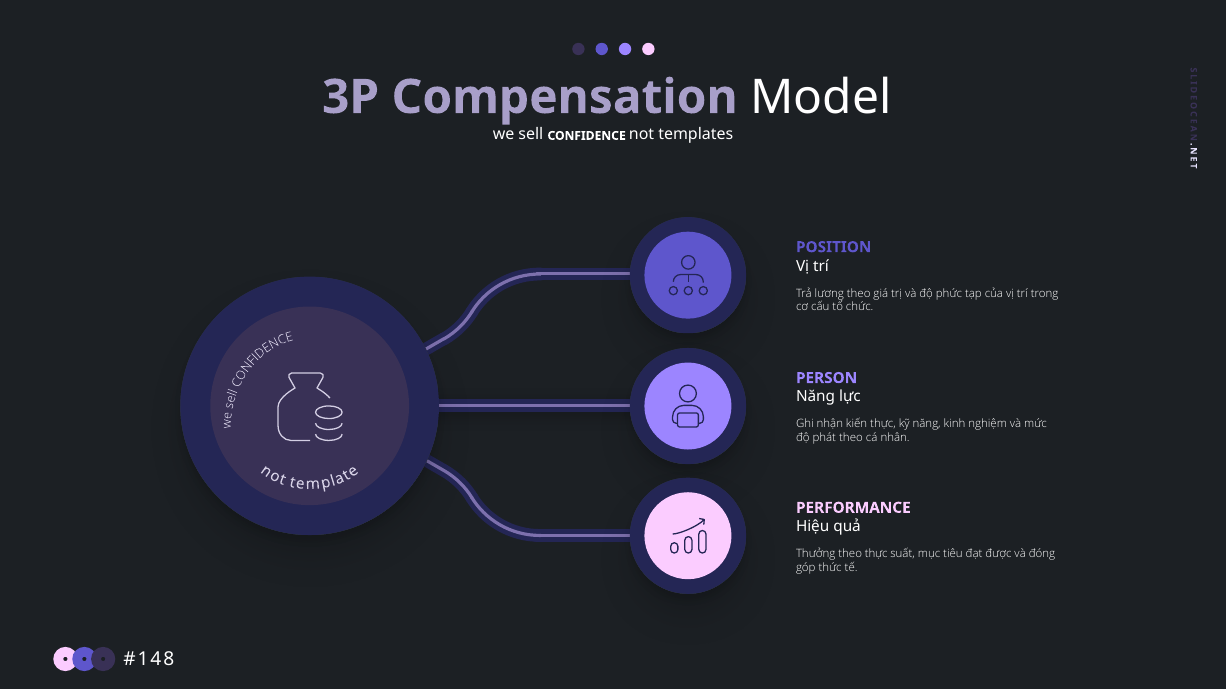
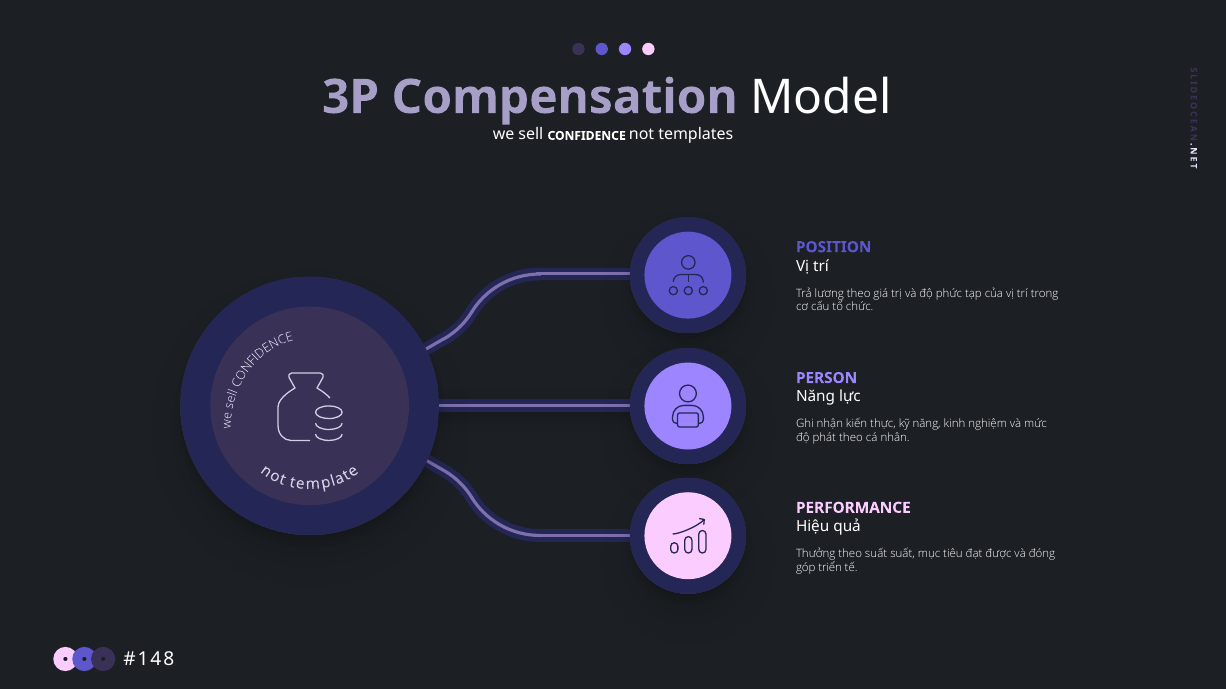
theo thực: thực -> suất
thức: thức -> triển
